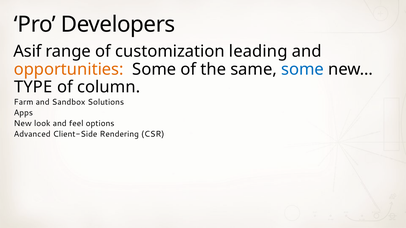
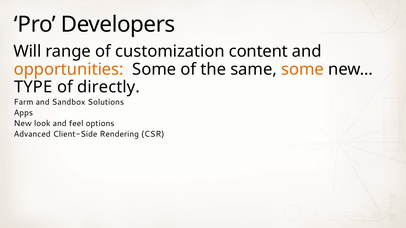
Asif: Asif -> Will
leading: leading -> content
some at (303, 69) colour: blue -> orange
column: column -> directly
